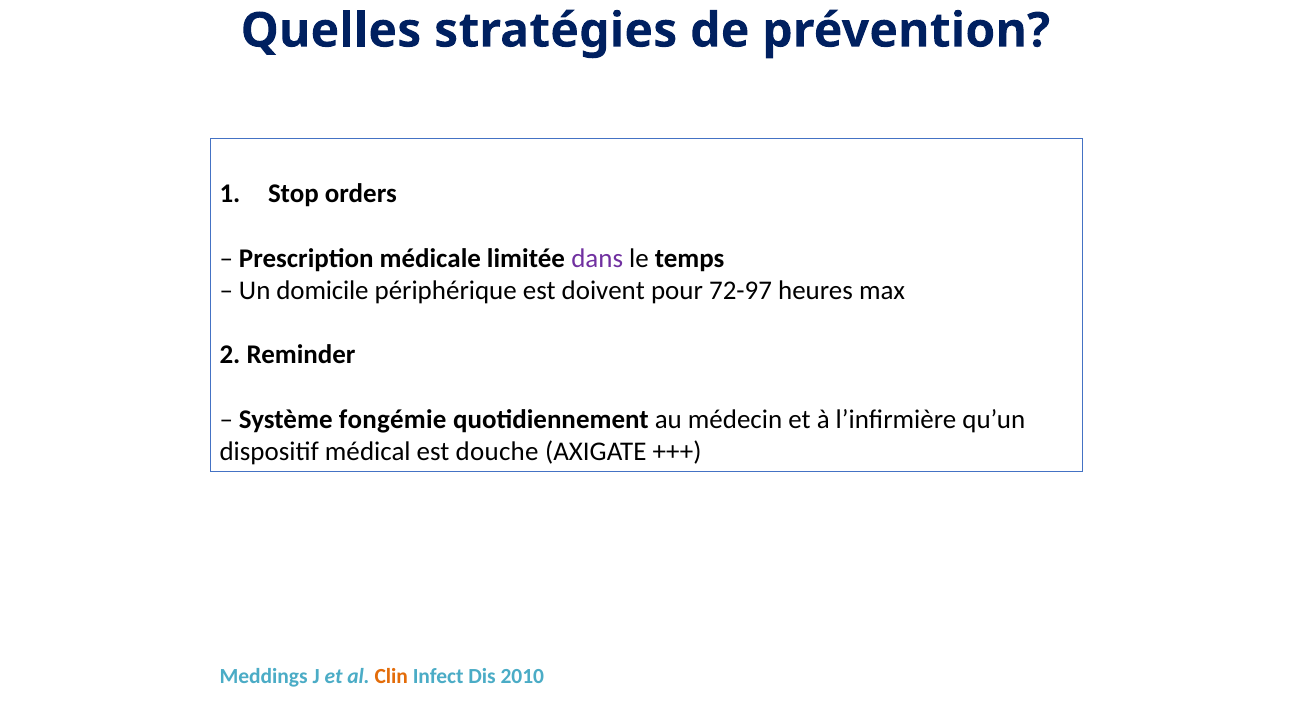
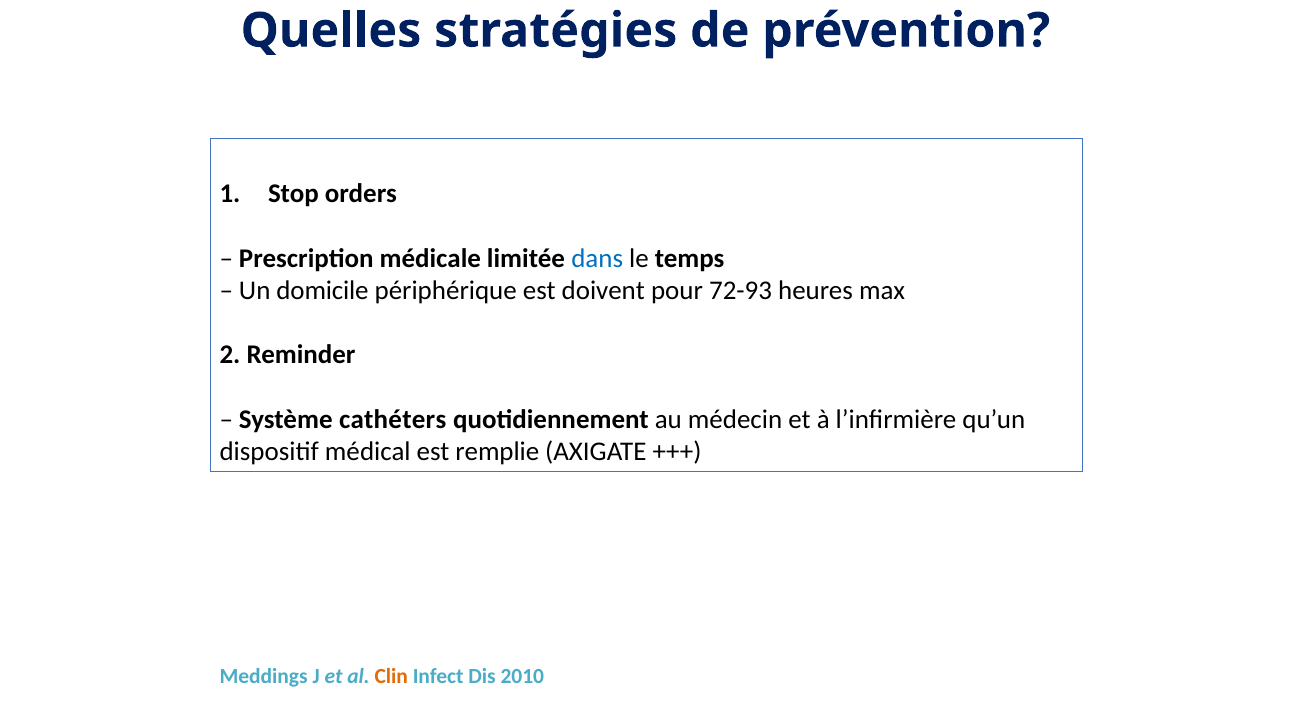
dans colour: purple -> blue
72-97: 72-97 -> 72-93
fongémie: fongémie -> cathéters
douche: douche -> remplie
